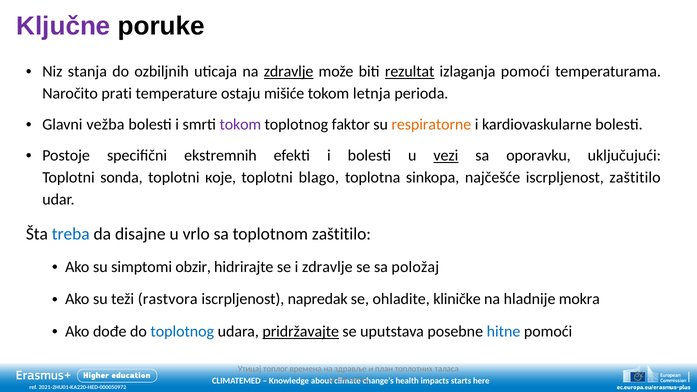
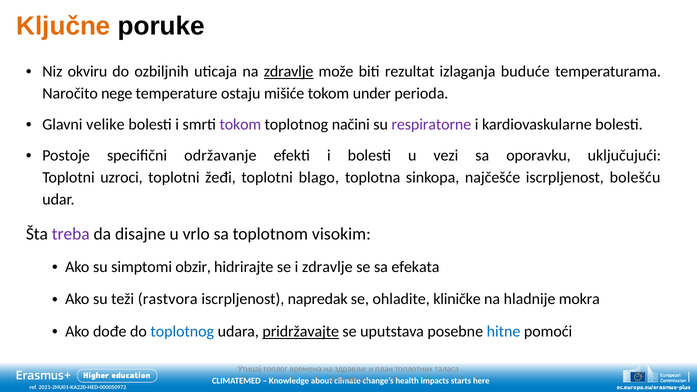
Ključne colour: purple -> orange
stanja: stanja -> okviru
rezultat underline: present -> none
izlaganja pomoći: pomoći -> buduće
prati: prati -> nege
letnja: letnja -> under
vežba: vežba -> velike
faktor: faktor -> načini
respiratorne colour: orange -> purple
ekstremnih: ekstremnih -> održavanje
vezi underline: present -> none
sonda: sonda -> uzroci
које: које -> žeđi
iscrpljenost zaštitilo: zaštitilo -> bolešću
treba colour: blue -> purple
toplotnom zaštitilo: zaštitilo -> visokim
položaj: položaj -> efekata
